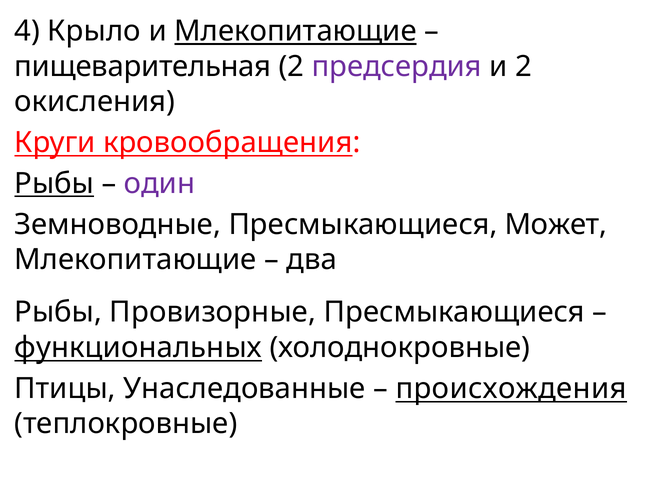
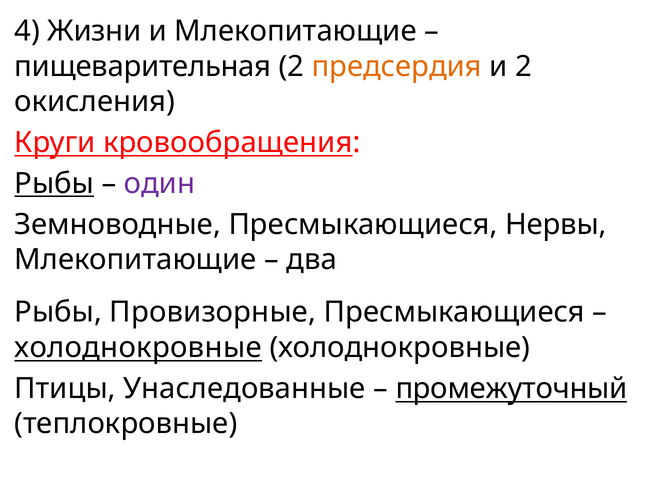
Крыло: Крыло -> Жизни
Млекопитающие at (296, 31) underline: present -> none
предсердия colour: purple -> orange
Может: Может -> Нервы
функциональных at (138, 348): функциональных -> холоднокровные
происхождения: происхождения -> промежуточный
